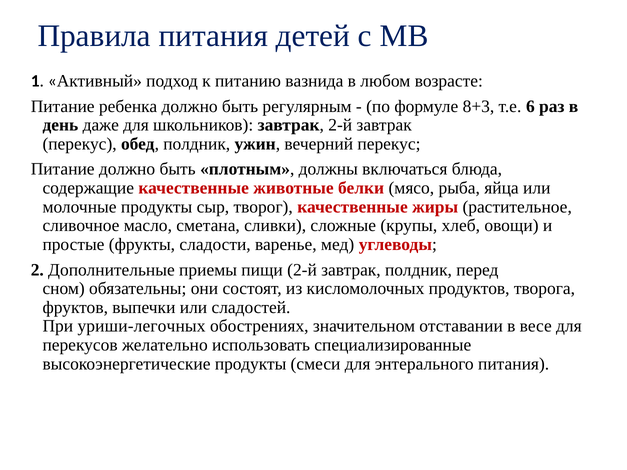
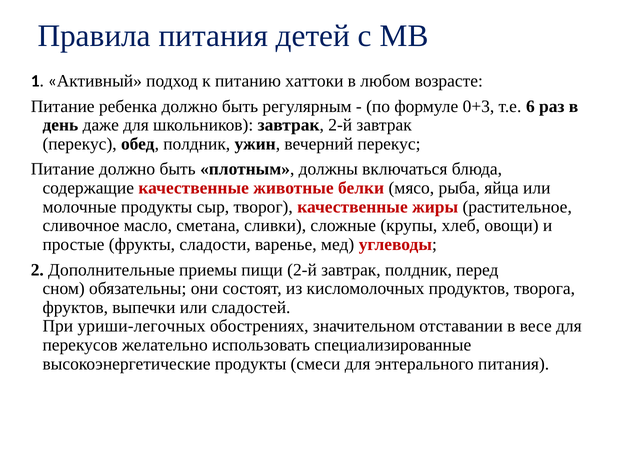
вазнида: вазнида -> хаттоки
8+3: 8+3 -> 0+3
